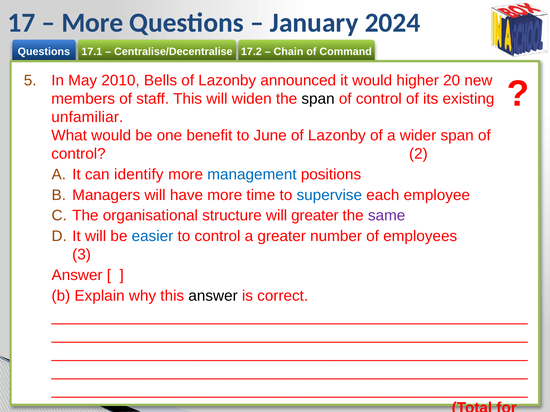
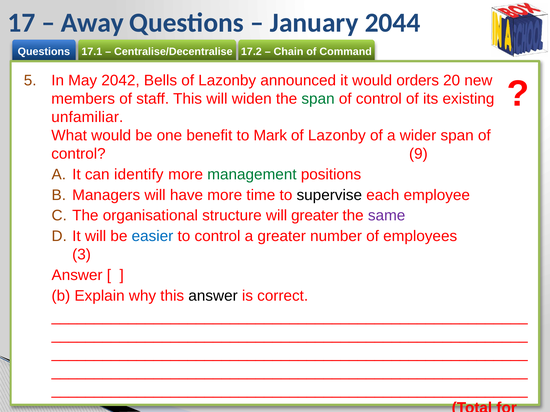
More at (92, 23): More -> Away
2024: 2024 -> 2044
2010: 2010 -> 2042
higher: higher -> orders
span at (318, 99) colour: black -> green
June: June -> Mark
2: 2 -> 9
management colour: blue -> green
supervise colour: blue -> black
